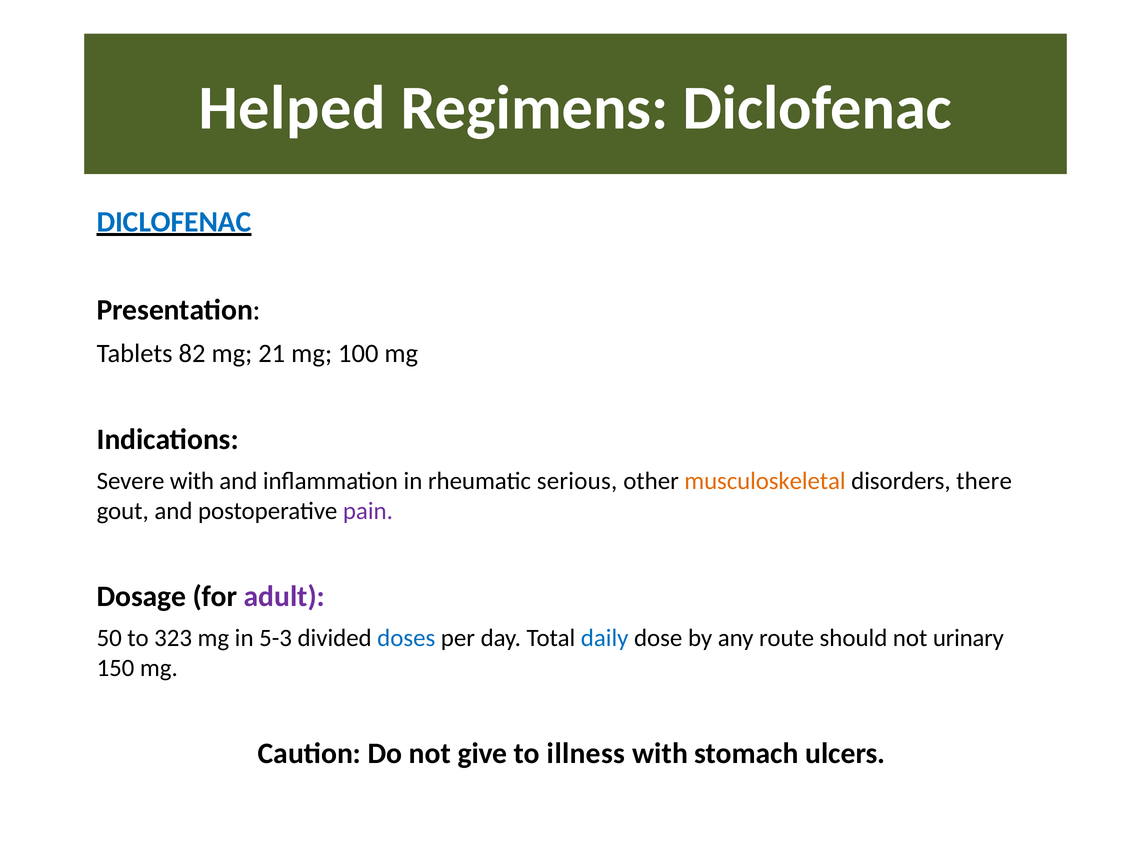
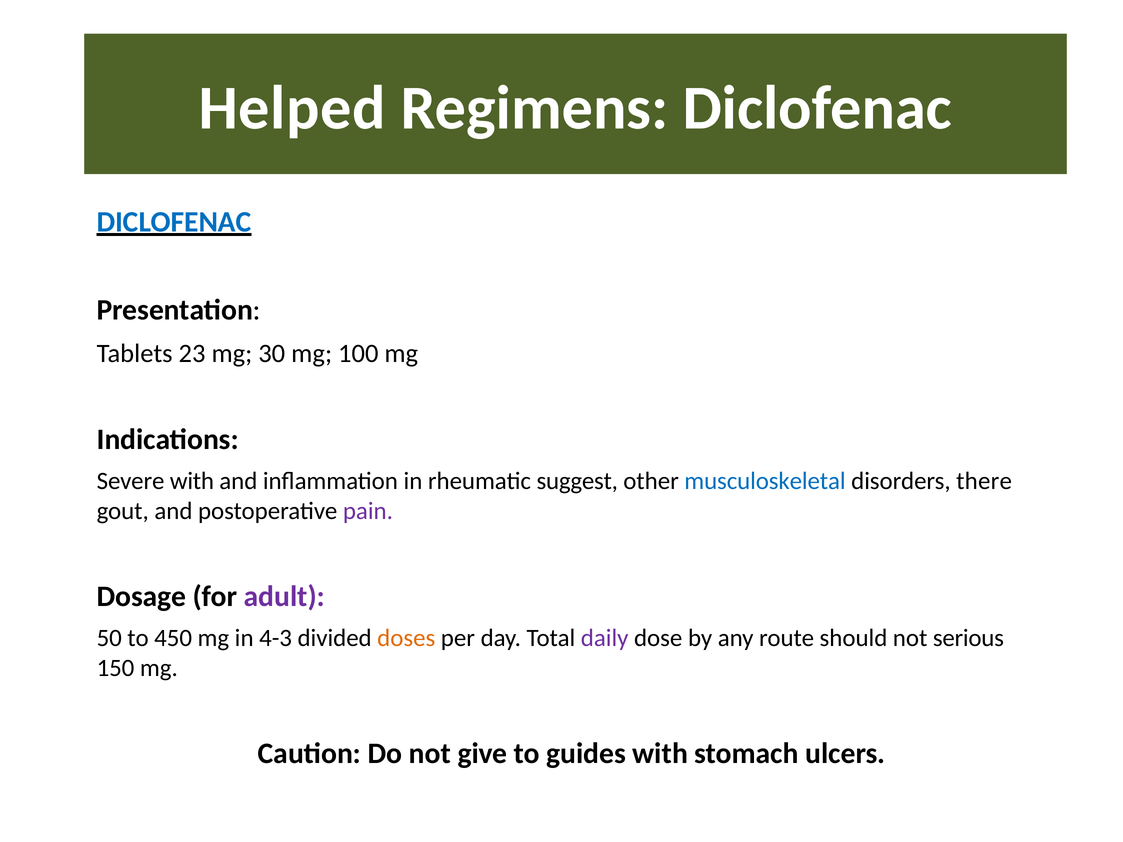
82: 82 -> 23
21: 21 -> 30
serious: serious -> suggest
musculoskeletal colour: orange -> blue
323: 323 -> 450
5-3: 5-3 -> 4-3
doses colour: blue -> orange
daily colour: blue -> purple
urinary: urinary -> serious
illness: illness -> guides
